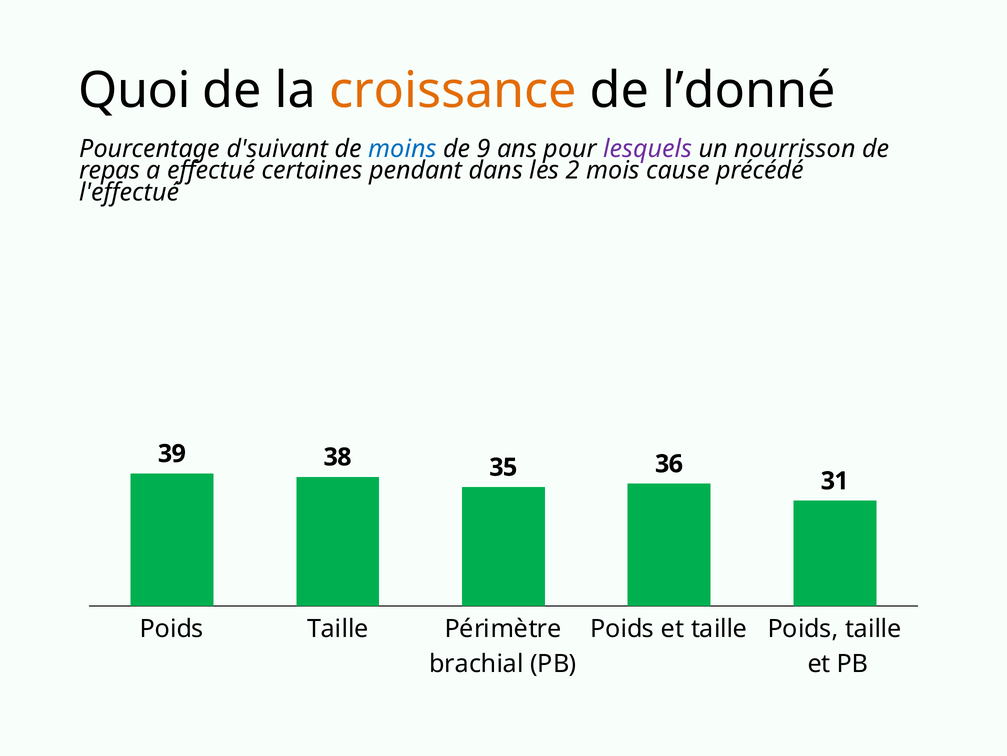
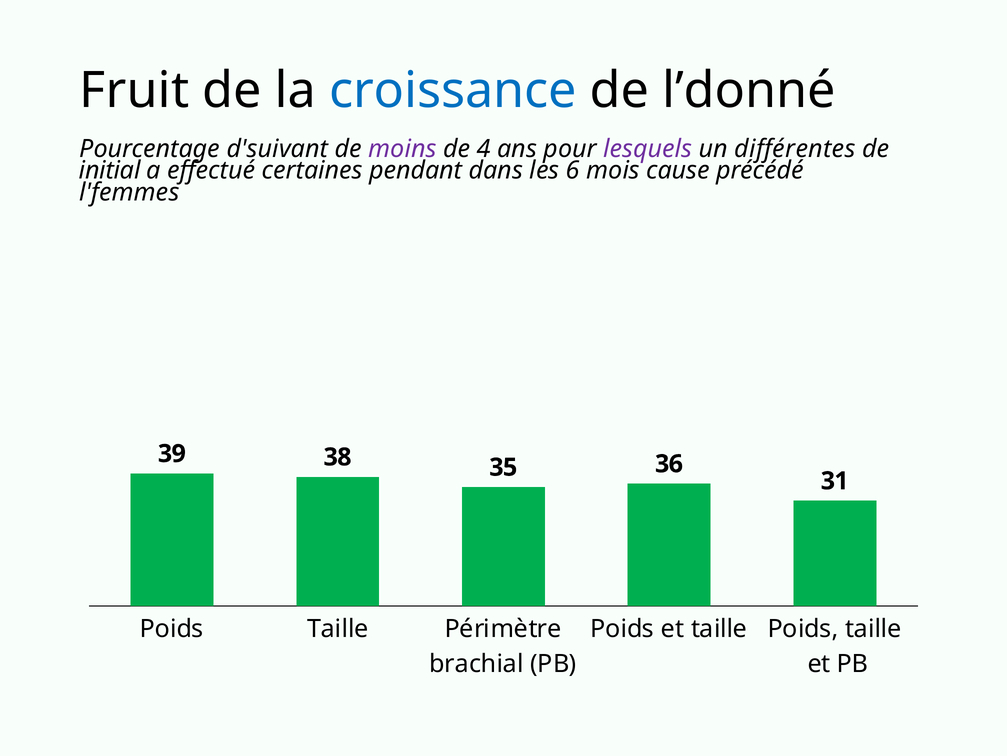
Quoi: Quoi -> Fruit
croissance colour: orange -> blue
moins colour: blue -> purple
9: 9 -> 4
nourrisson: nourrisson -> différentes
repas: repas -> initial
2: 2 -> 6
l'effectué: l'effectué -> l'femmes
